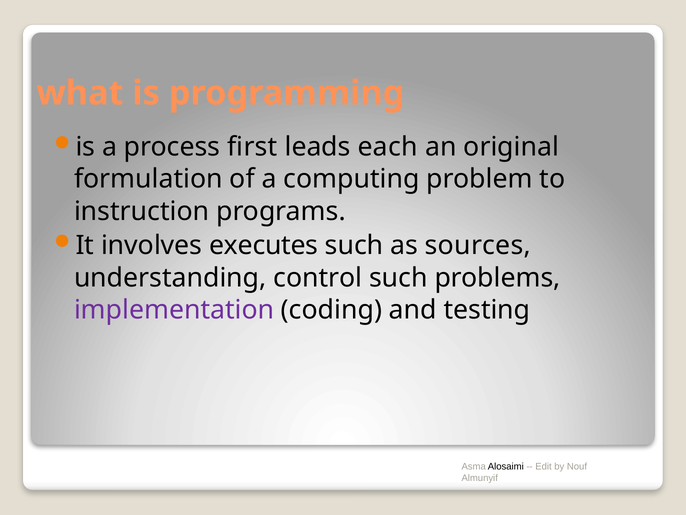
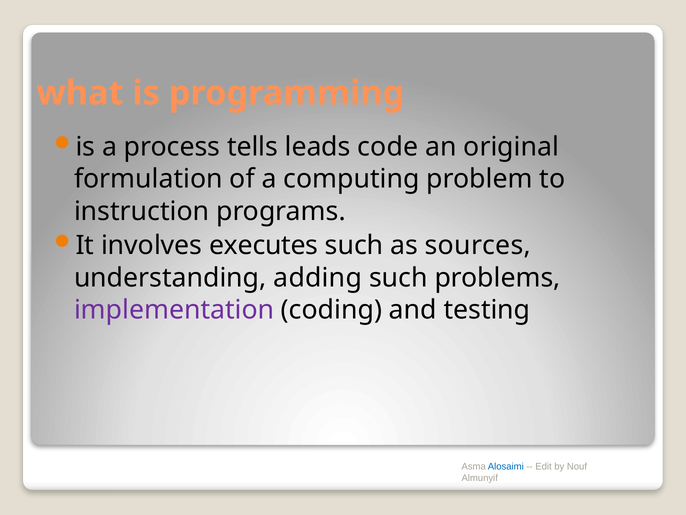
first: first -> tells
each: each -> code
control: control -> adding
Alosaimi colour: black -> blue
